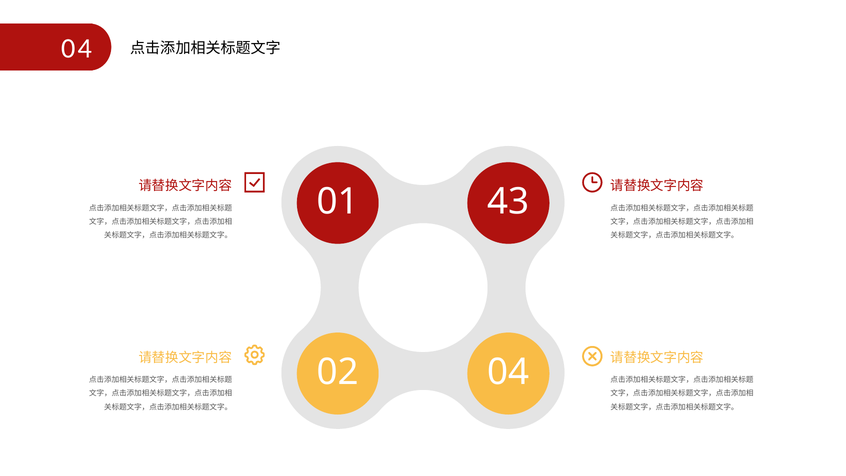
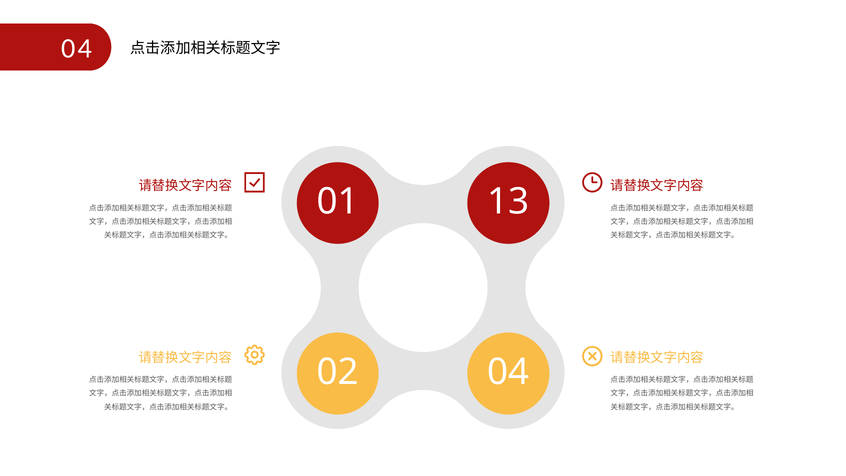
43: 43 -> 13
